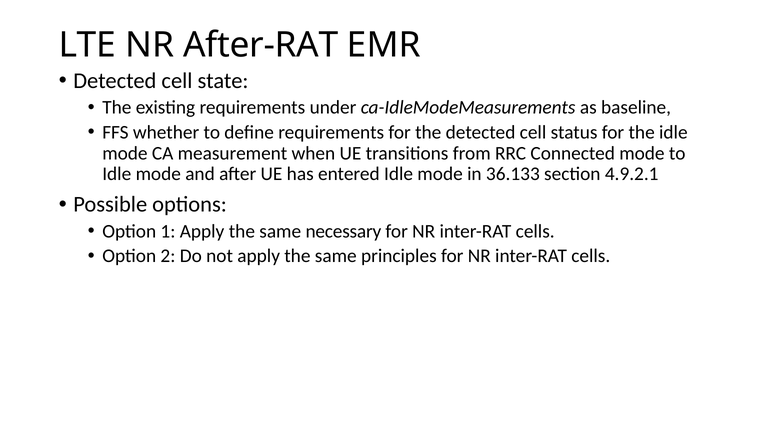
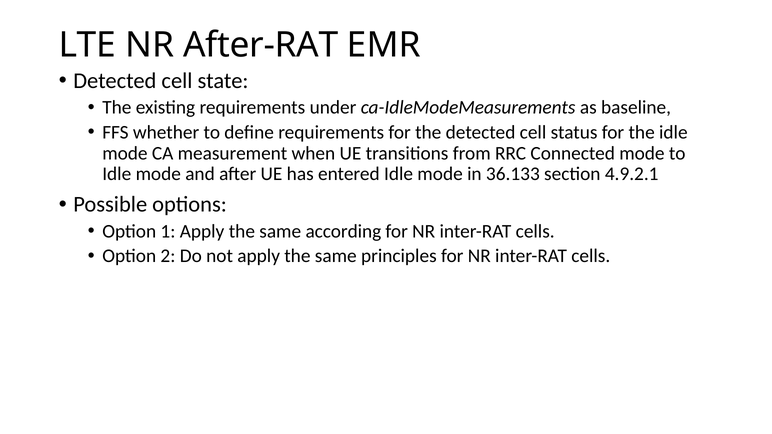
necessary: necessary -> according
